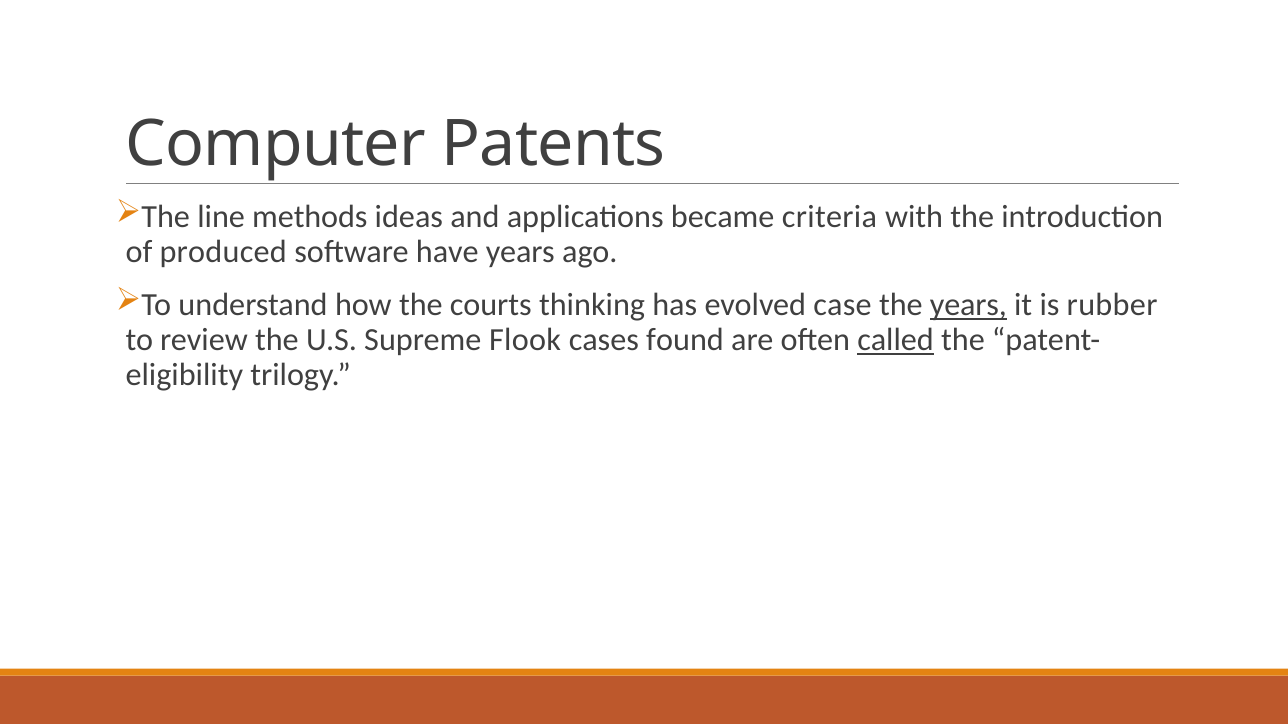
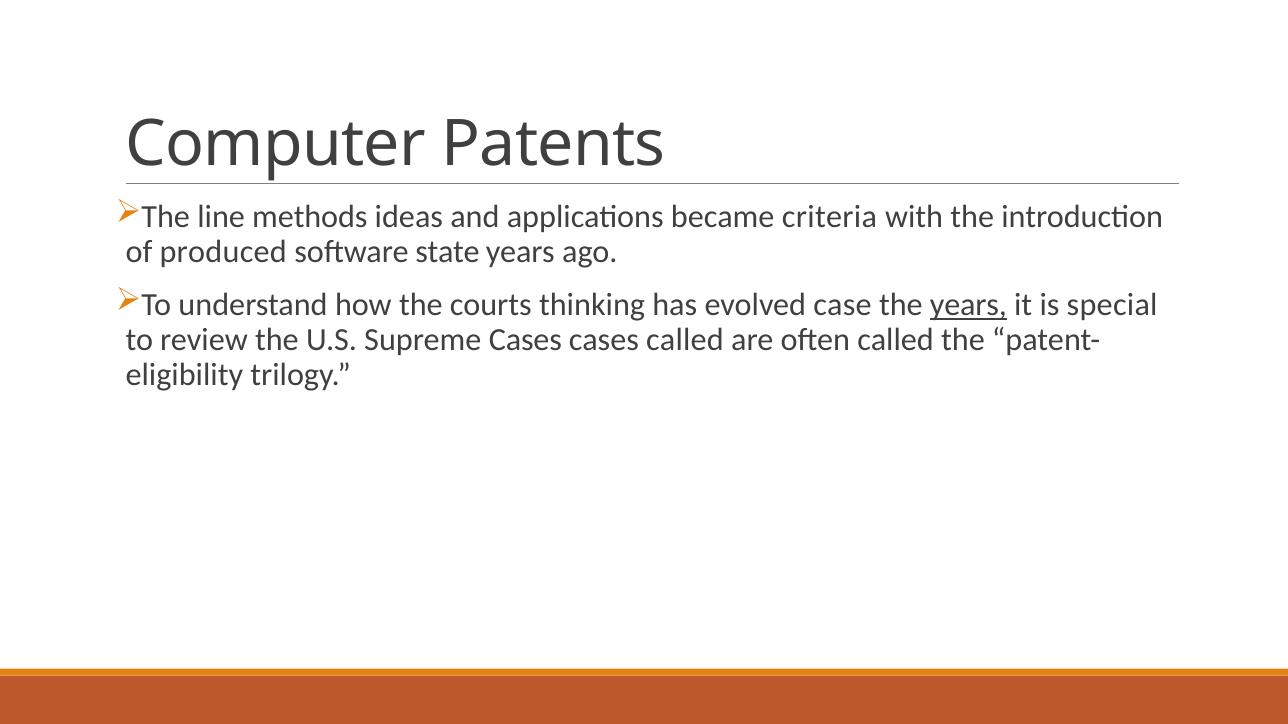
have: have -> state
rubber: rubber -> special
Supreme Flook: Flook -> Cases
cases found: found -> called
called at (896, 340) underline: present -> none
